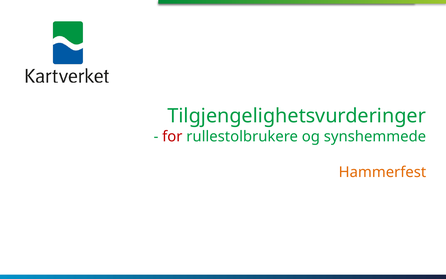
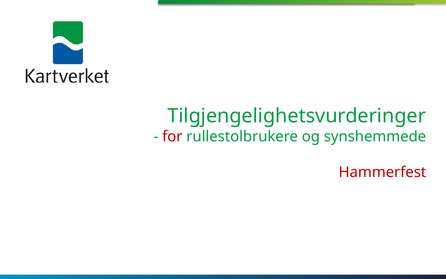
Hammerfest colour: orange -> red
